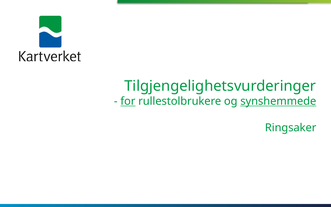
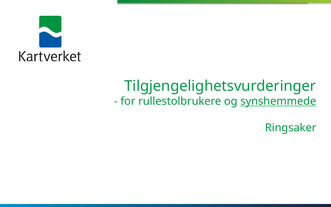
for underline: present -> none
